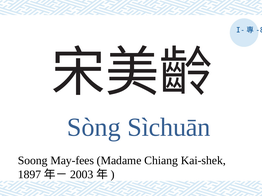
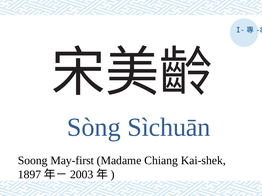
May-fees: May-fees -> May-first
